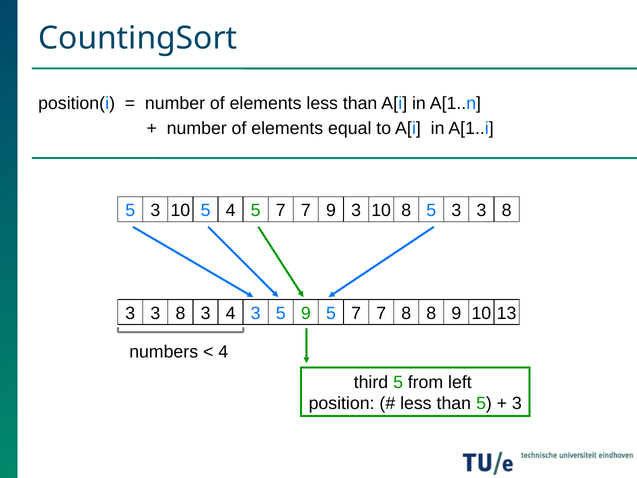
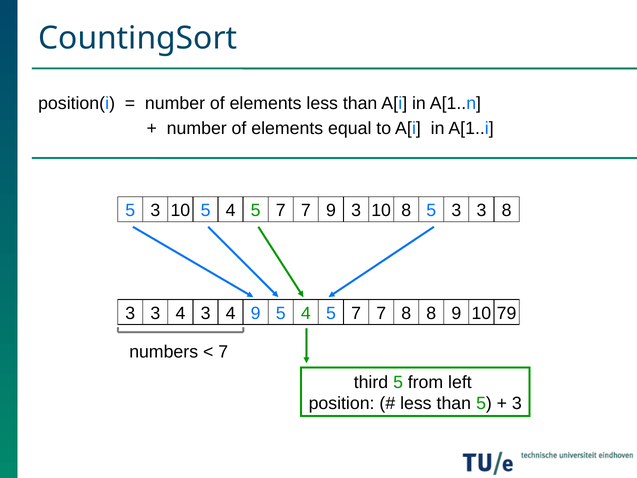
8 at (180, 313): 8 -> 4
4 3: 3 -> 9
9 at (306, 313): 9 -> 4
13: 13 -> 79
4 at (223, 352): 4 -> 7
